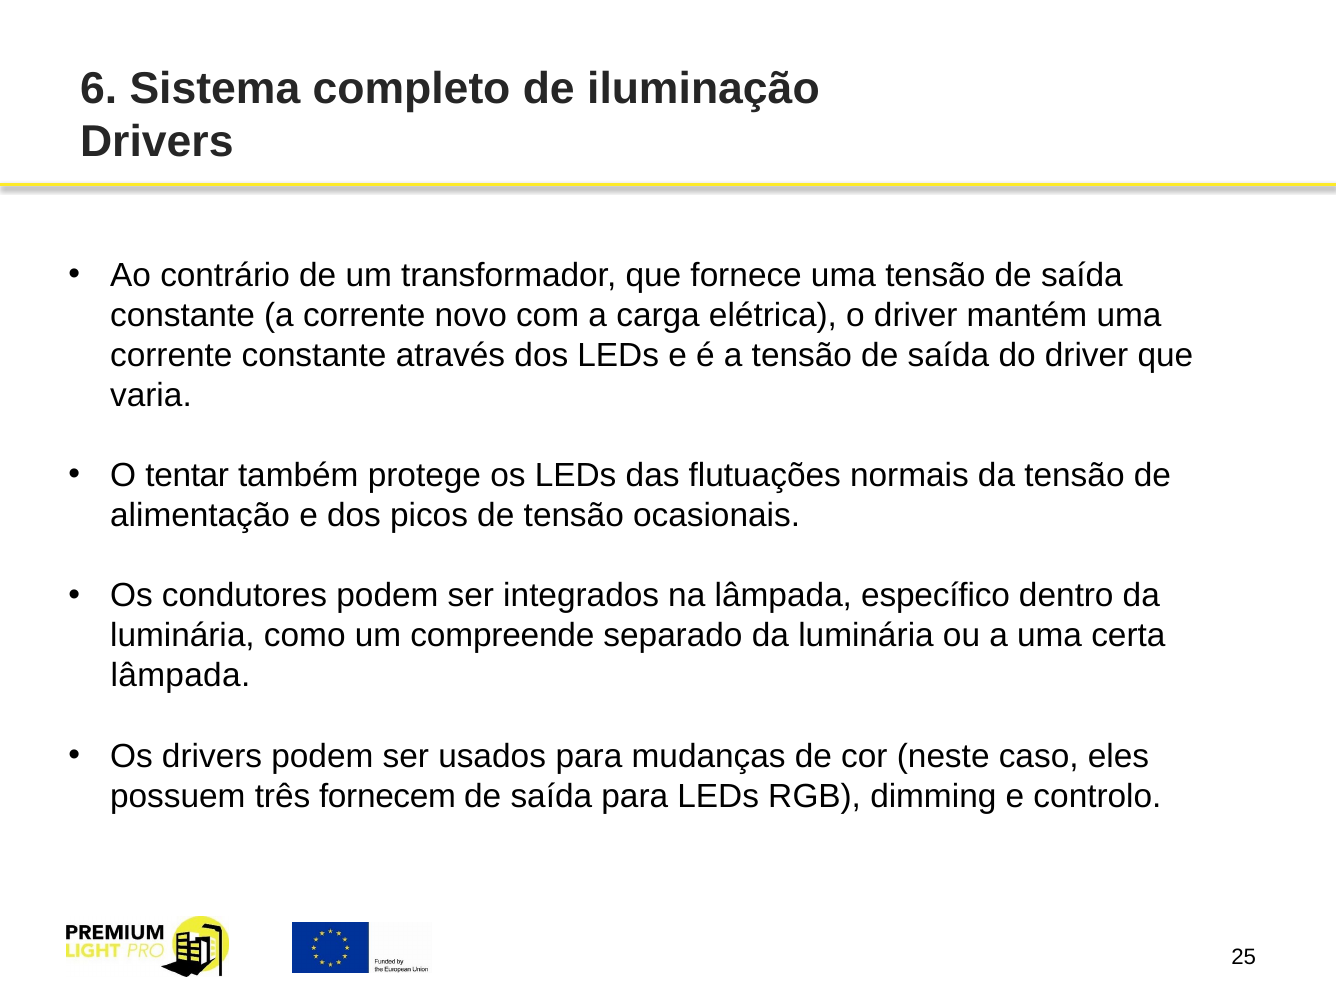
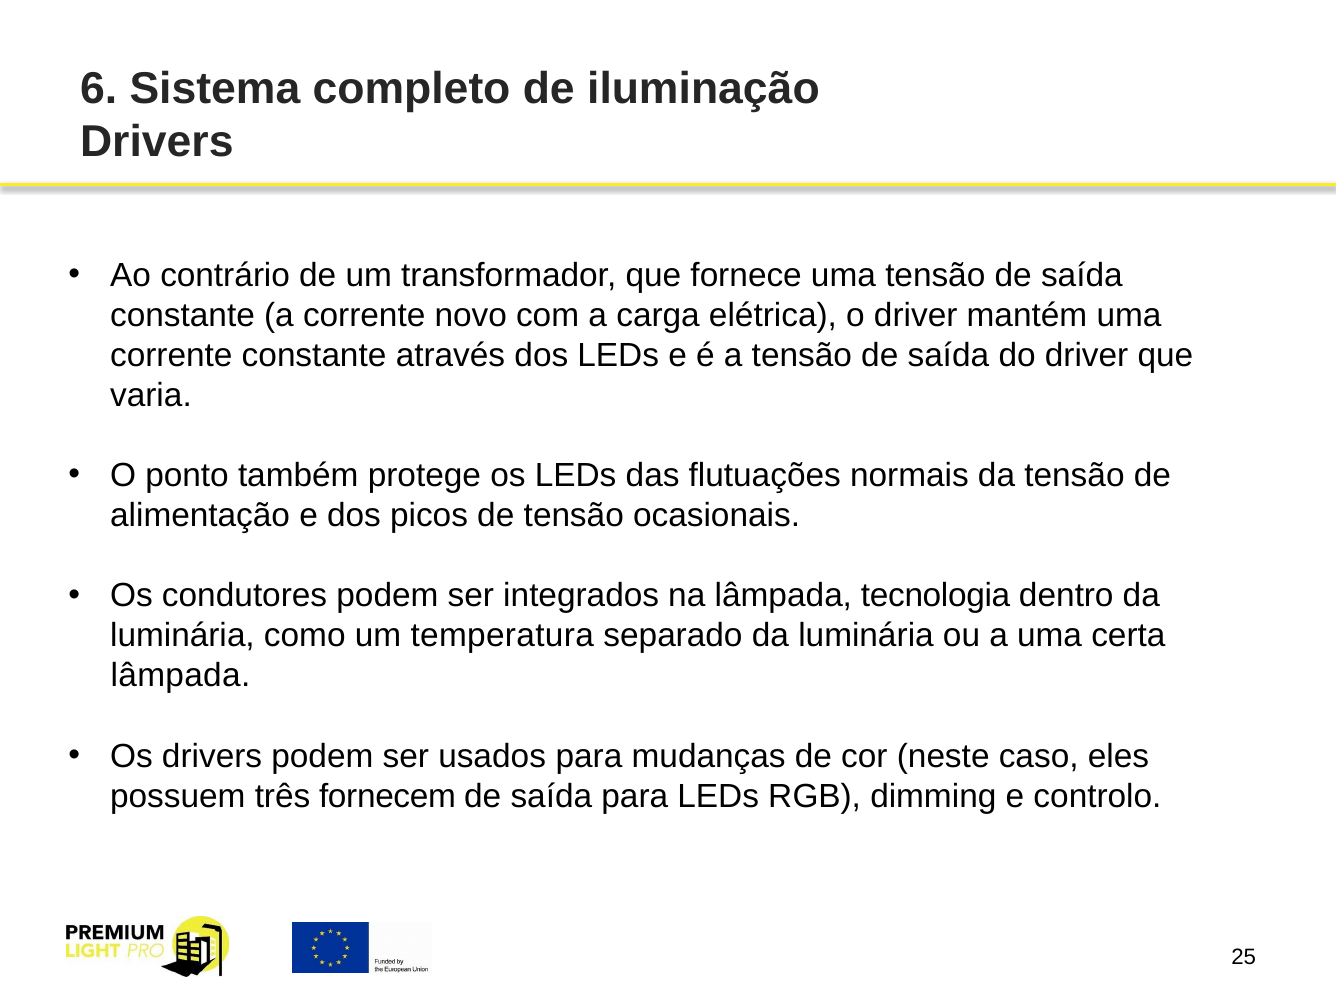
tentar: tentar -> ponto
específico: específico -> tecnologia
compreende: compreende -> temperatura
